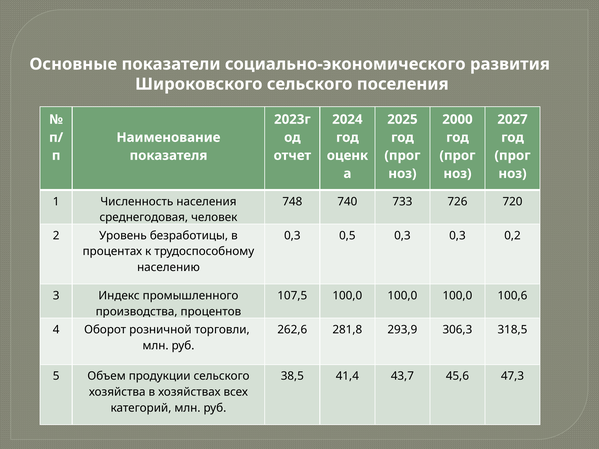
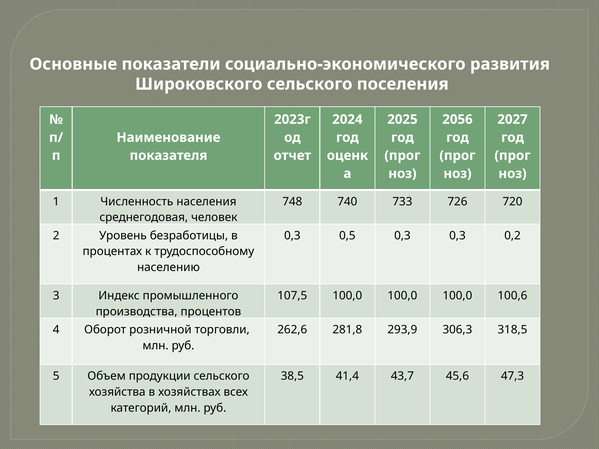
2000: 2000 -> 2056
